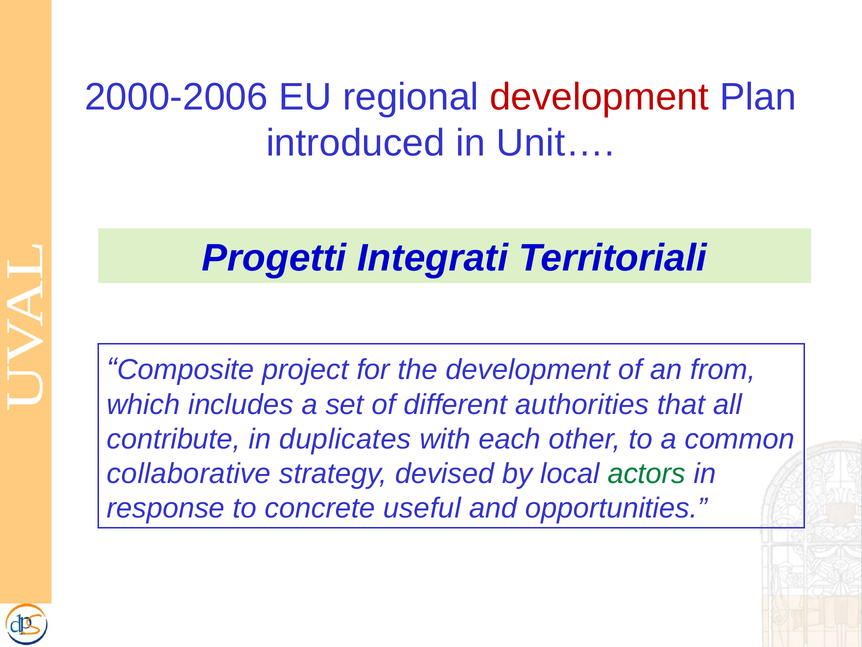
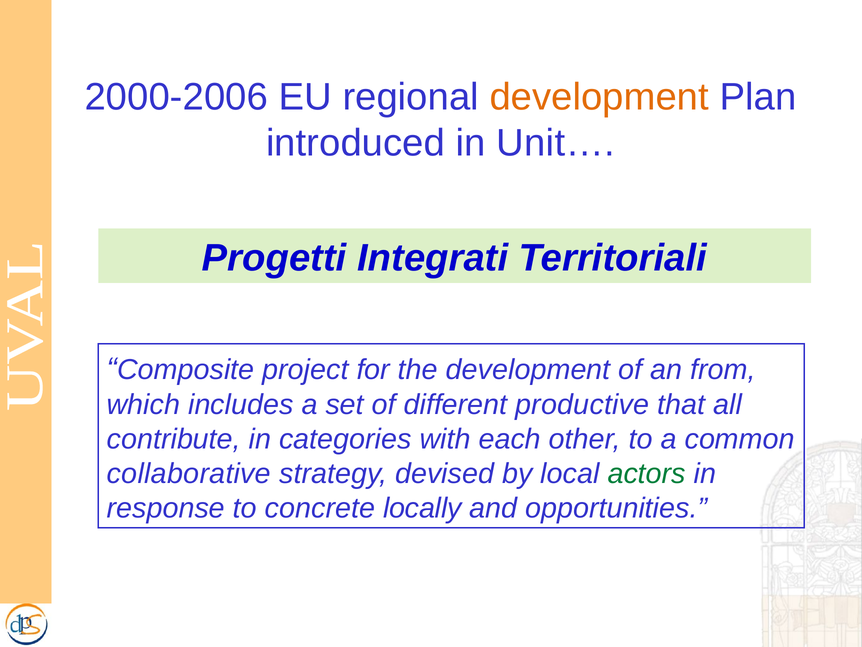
development at (599, 97) colour: red -> orange
authorities: authorities -> productive
duplicates: duplicates -> categories
useful: useful -> locally
